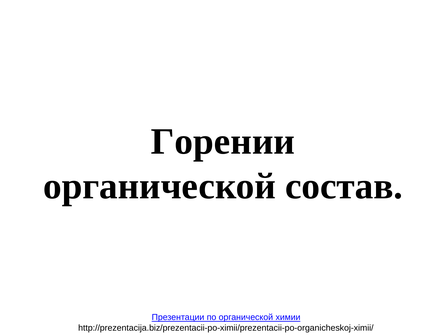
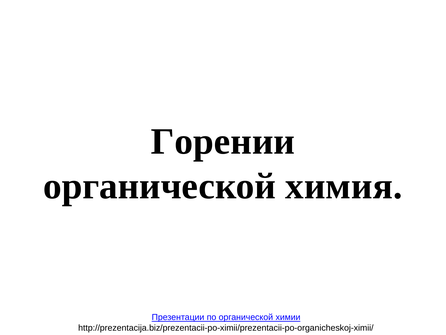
состав: состав -> химия
